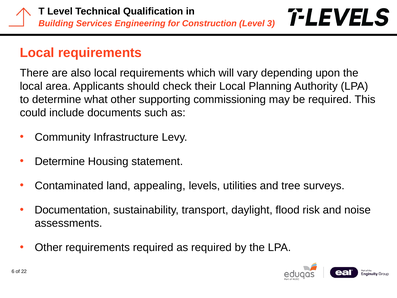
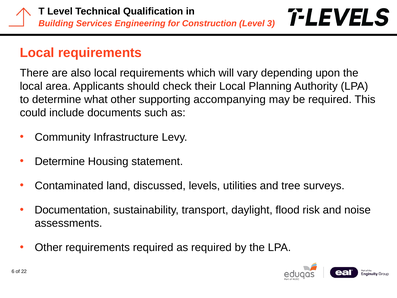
commissioning: commissioning -> accompanying
appealing: appealing -> discussed
